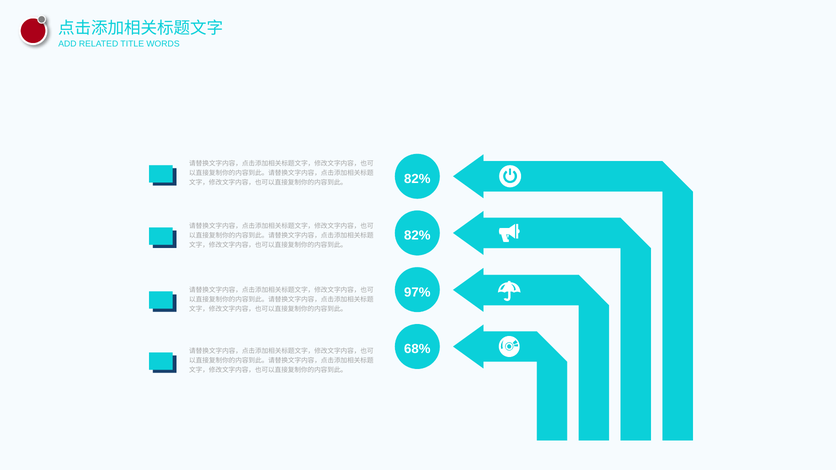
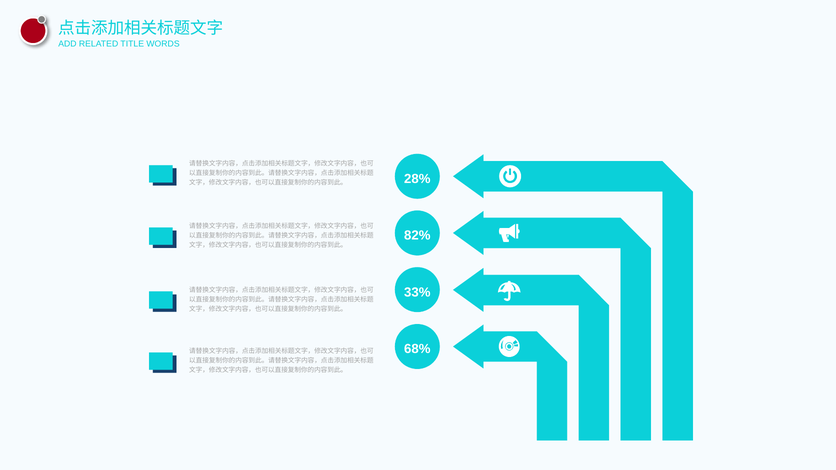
82% at (417, 179): 82% -> 28%
97%: 97% -> 33%
